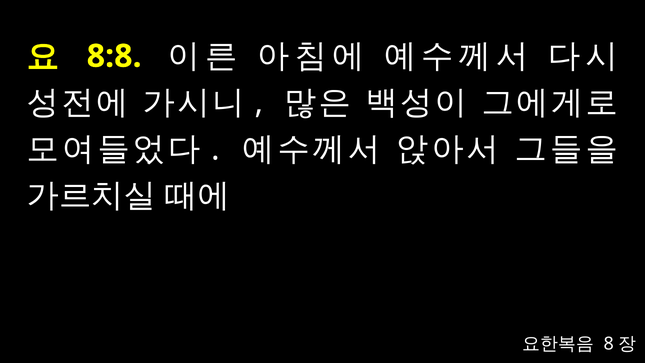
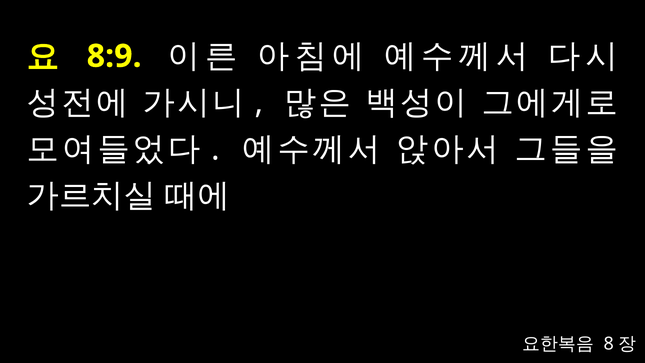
8:8: 8:8 -> 8:9
